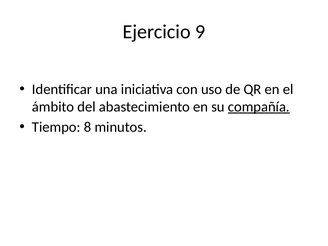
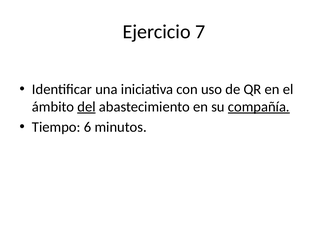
9: 9 -> 7
del underline: none -> present
8: 8 -> 6
